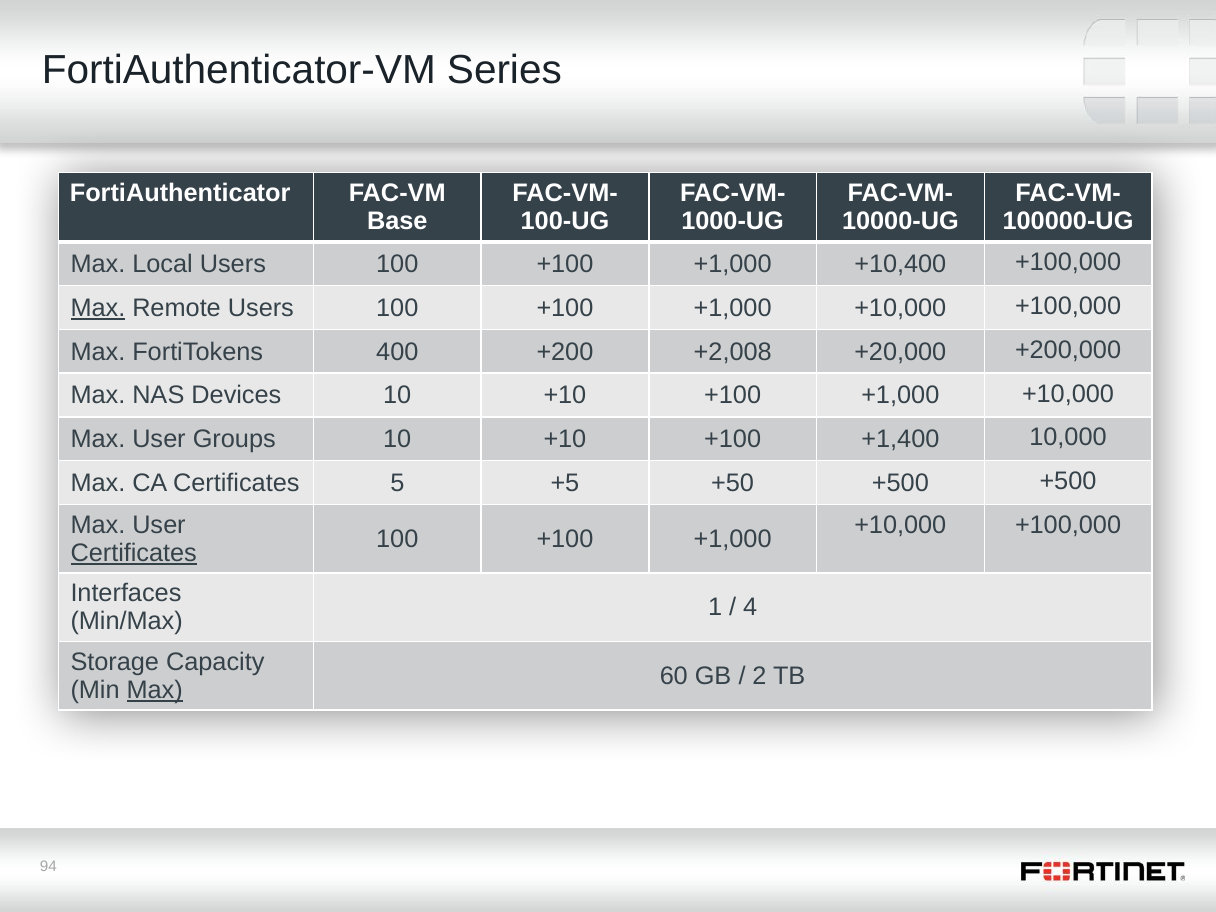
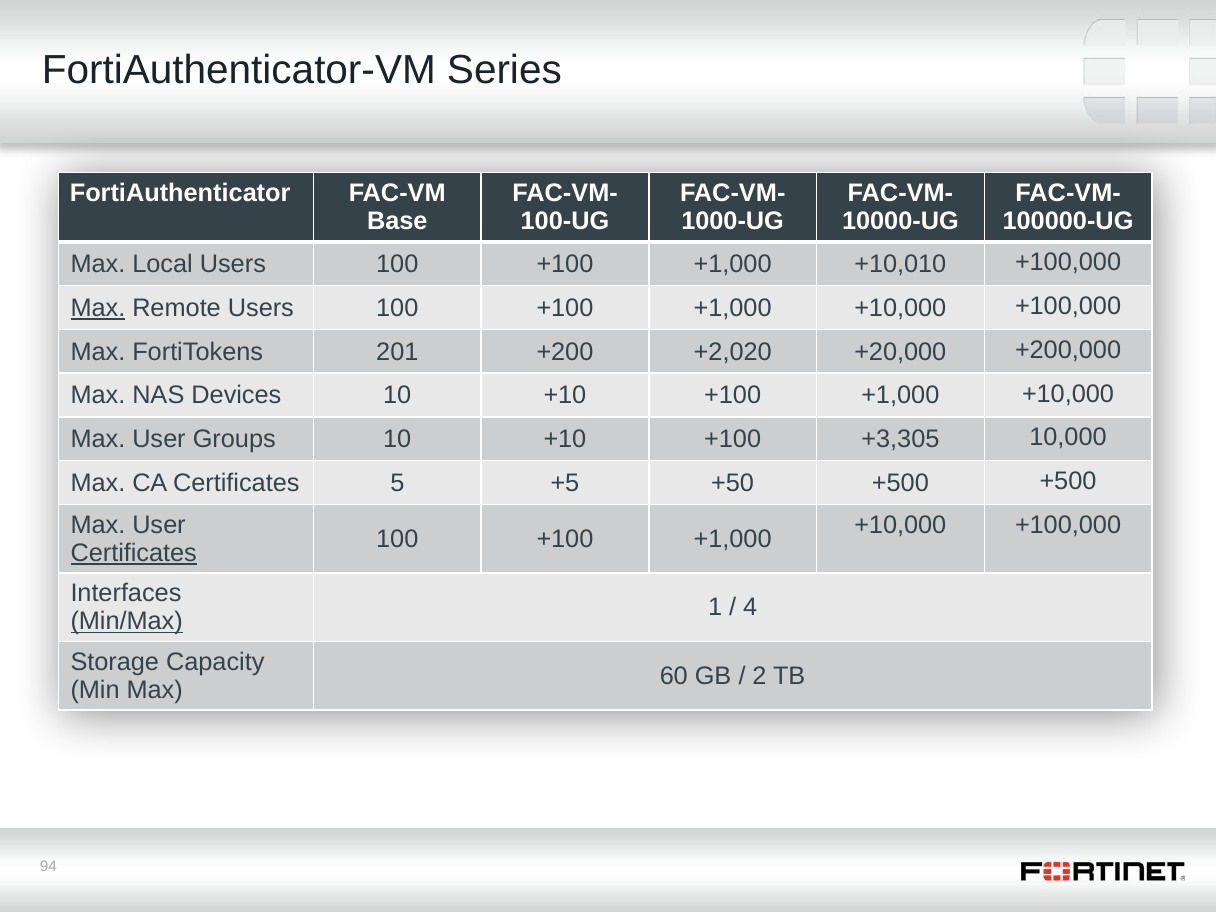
+10,400: +10,400 -> +10,010
400: 400 -> 201
+2,008: +2,008 -> +2,020
+1,400: +1,400 -> +3,305
Min/Max underline: none -> present
Max at (155, 690) underline: present -> none
